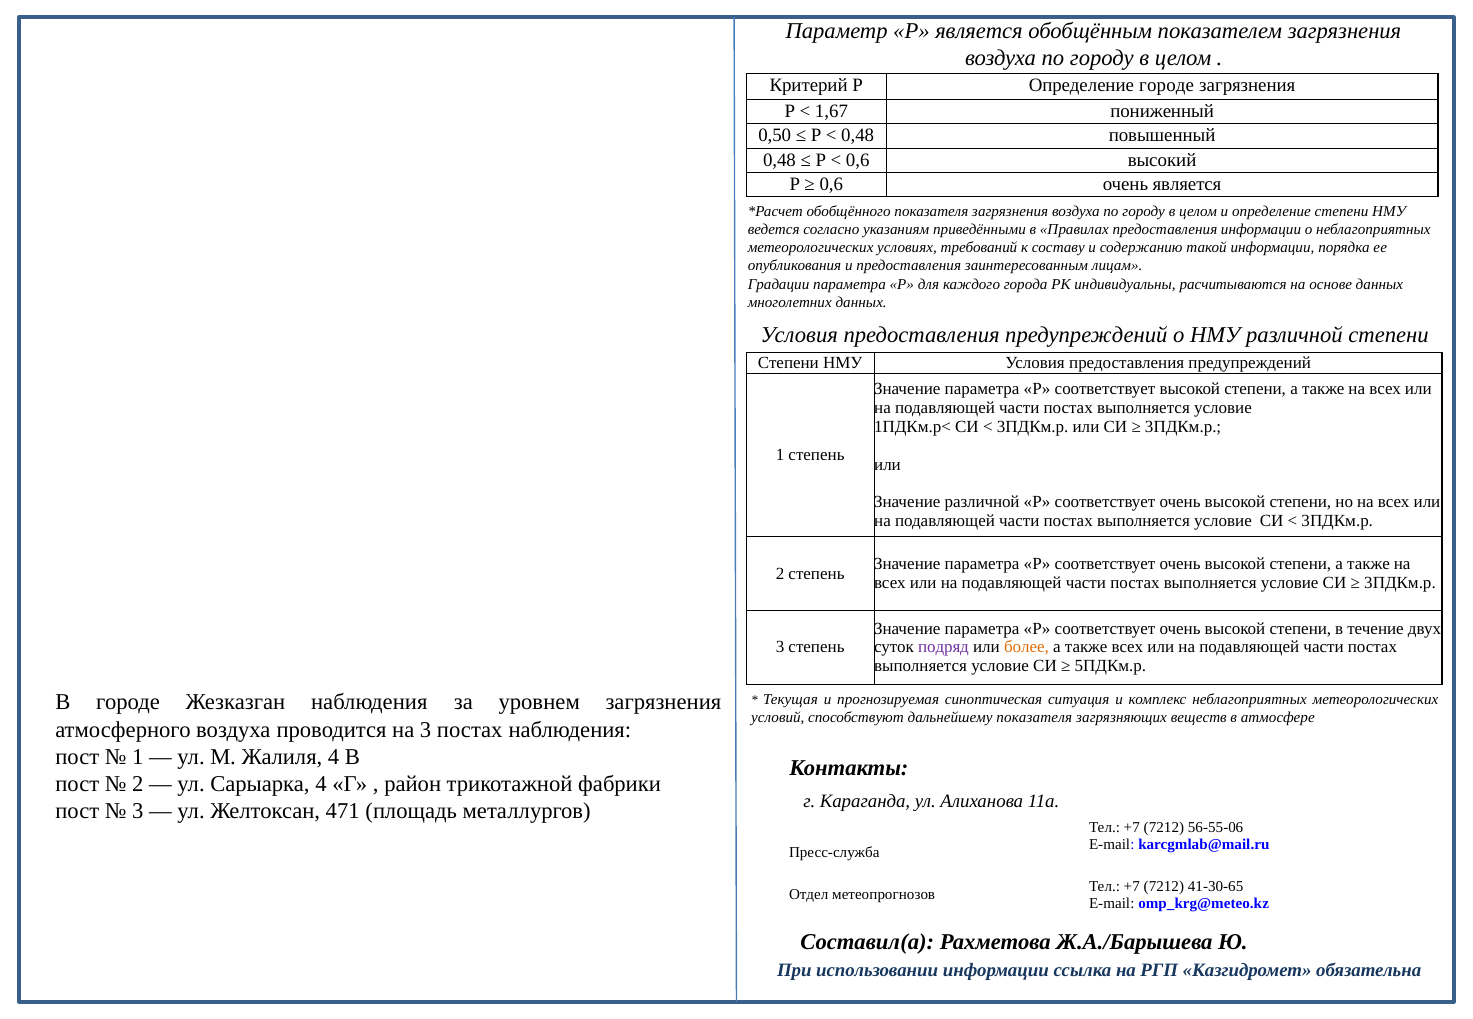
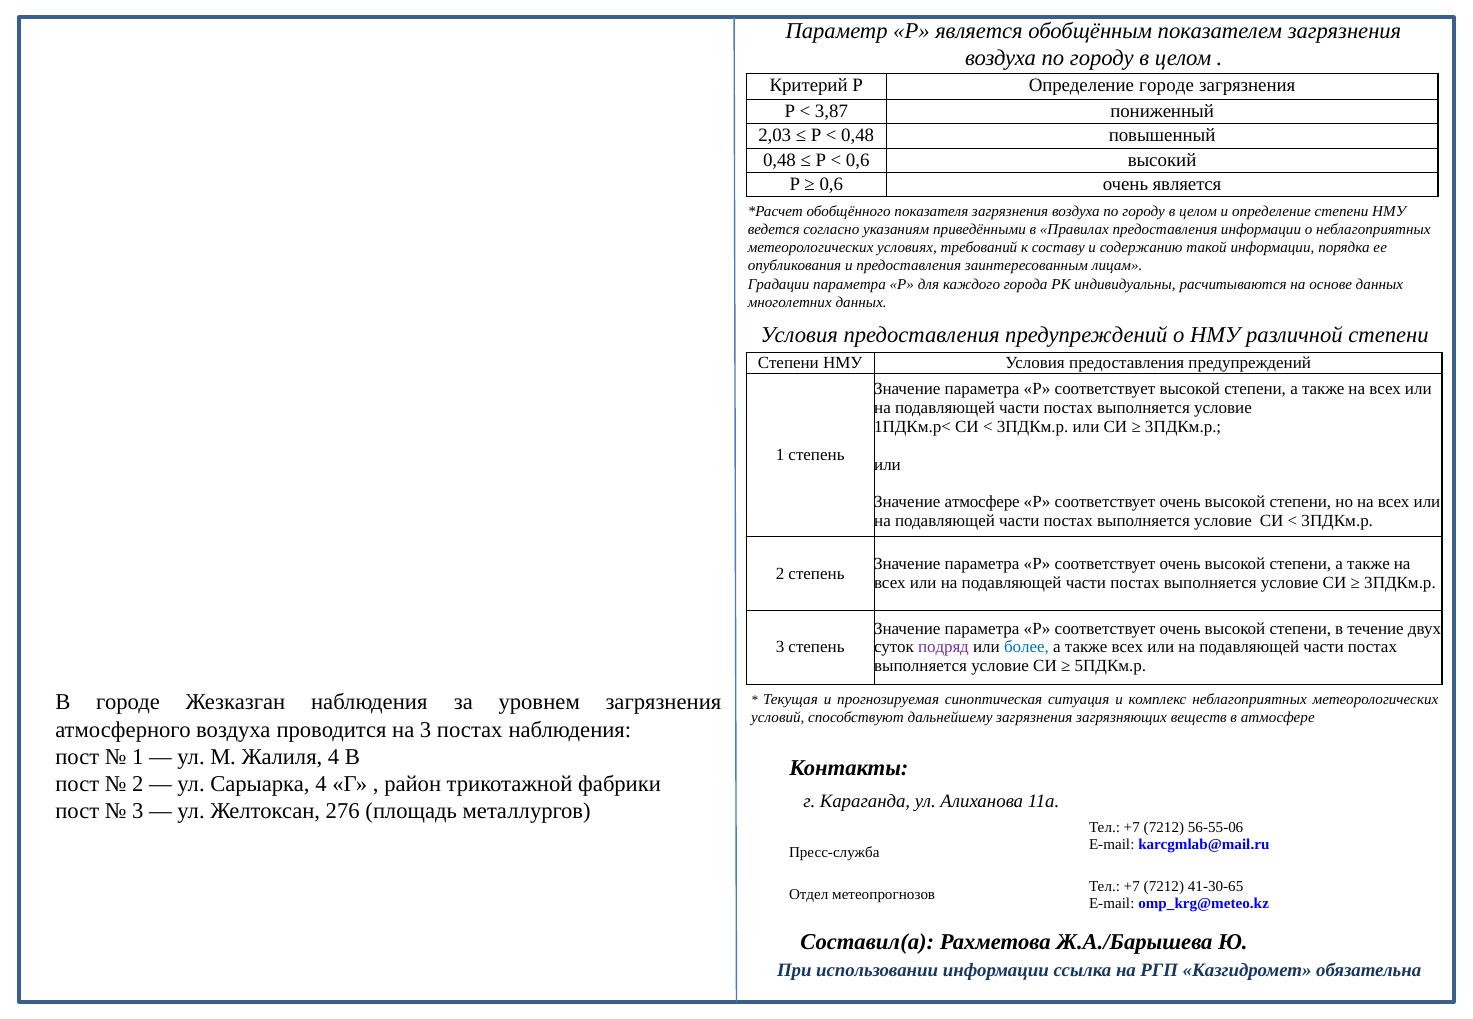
1,67: 1,67 -> 3,87
0,50: 0,50 -> 2,03
Значение различной: различной -> атмосфере
более colour: orange -> blue
дальнейшему показателя: показателя -> загрязнения
471: 471 -> 276
